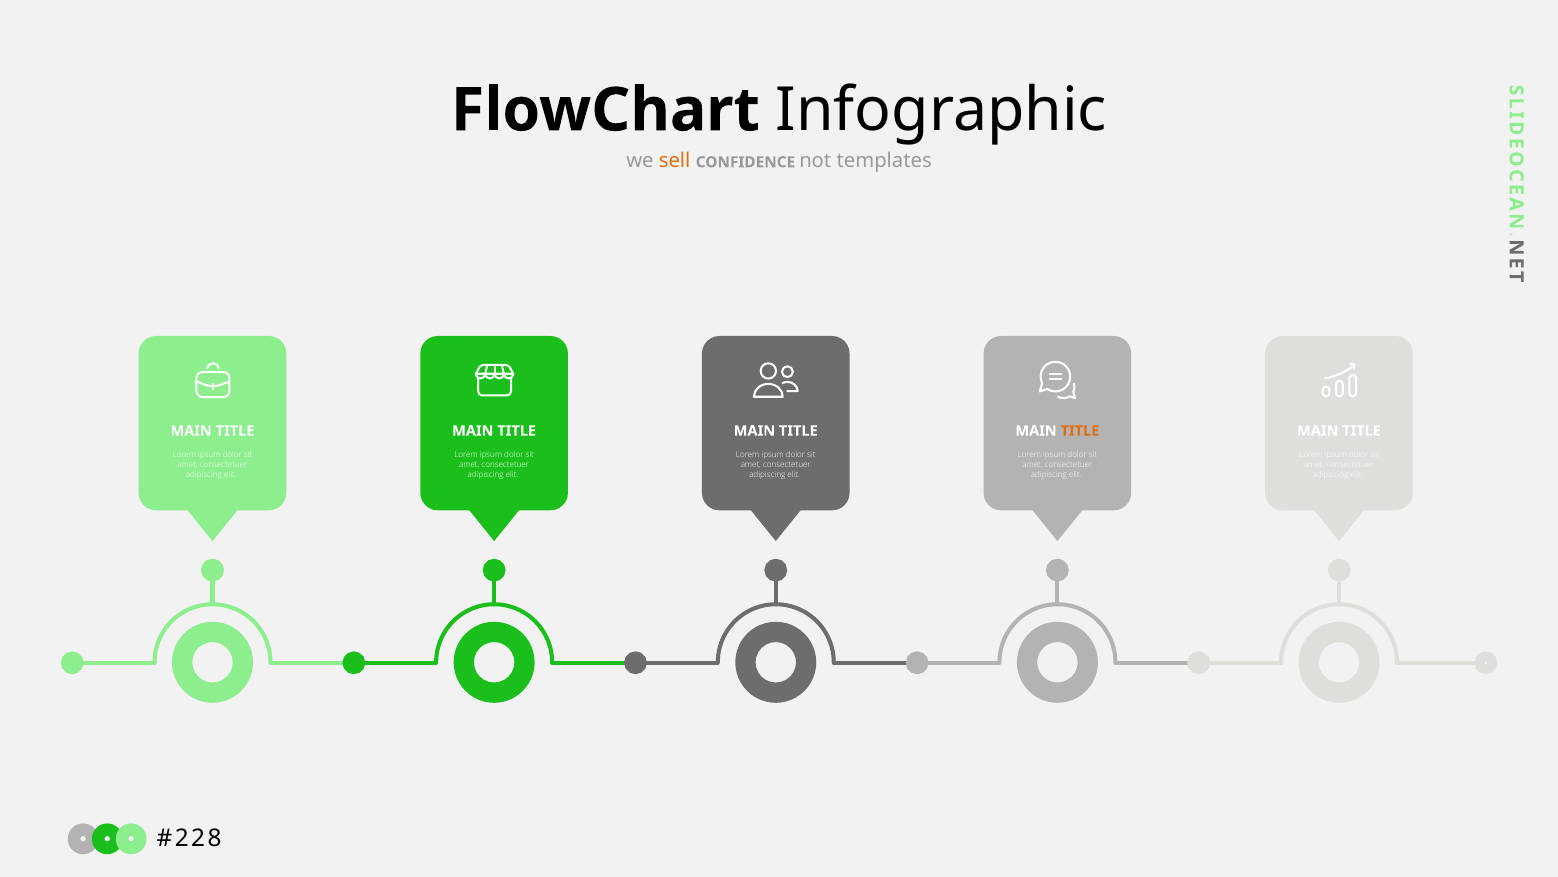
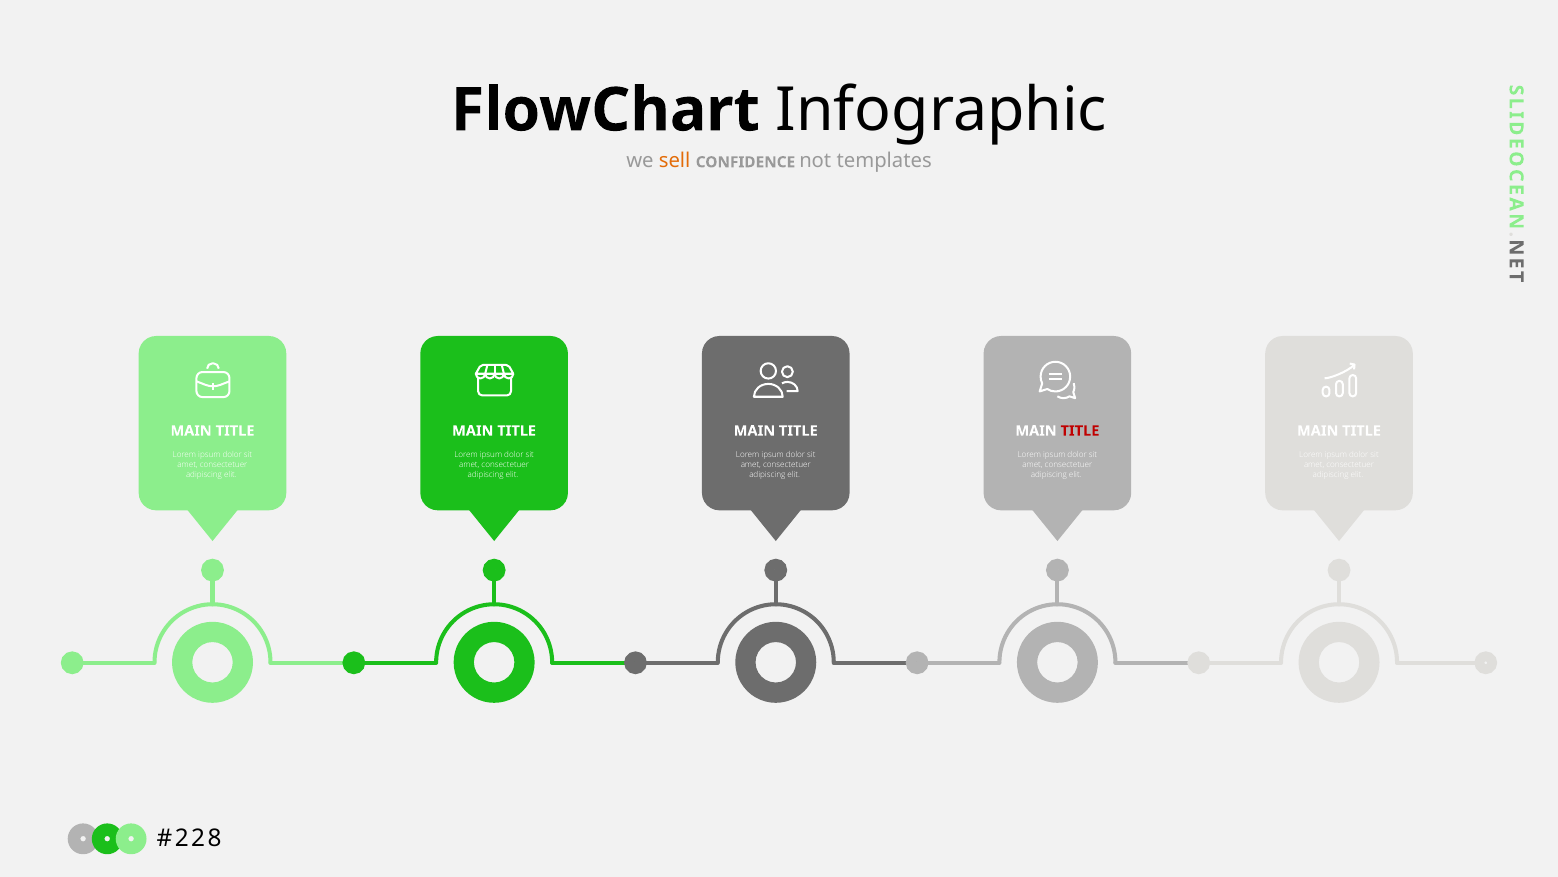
TITLE at (1080, 431) colour: orange -> red
